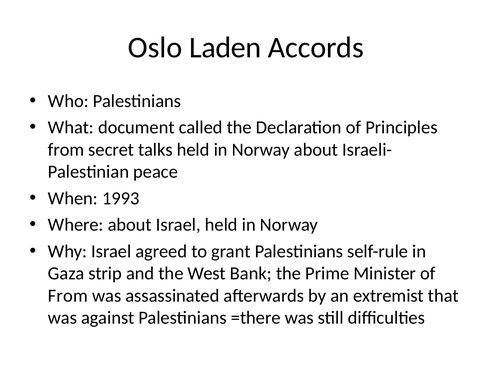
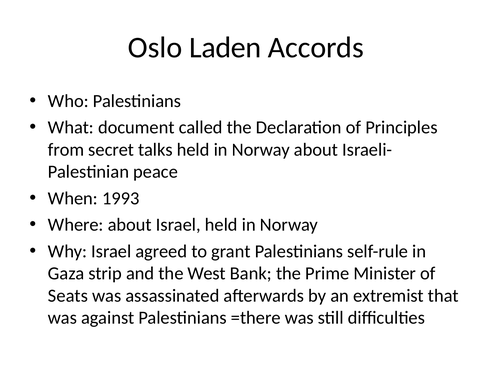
From at (68, 296): From -> Seats
